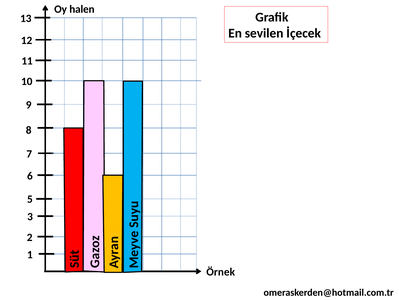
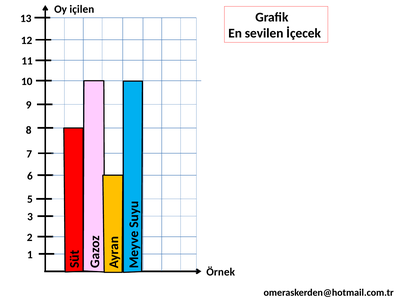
halen: halen -> içilen
